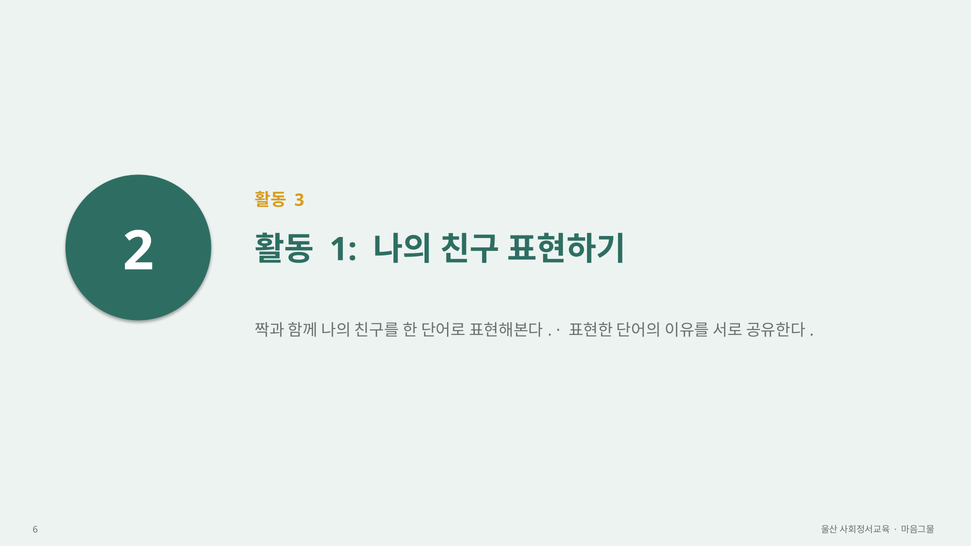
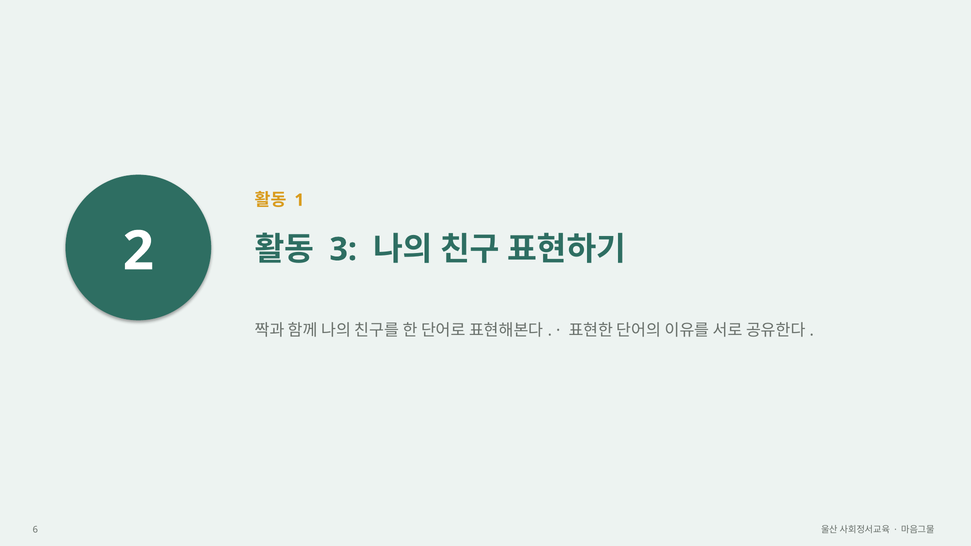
3: 3 -> 1
1: 1 -> 3
